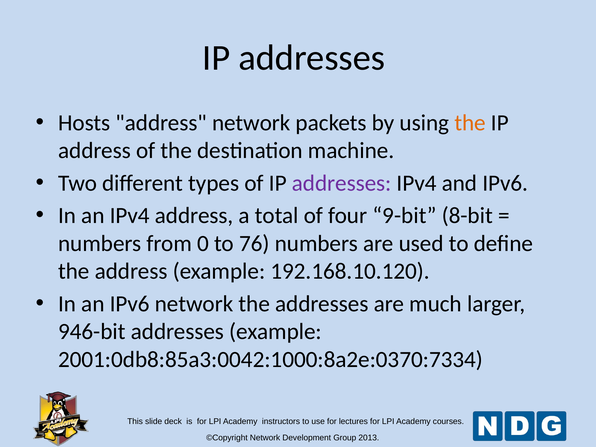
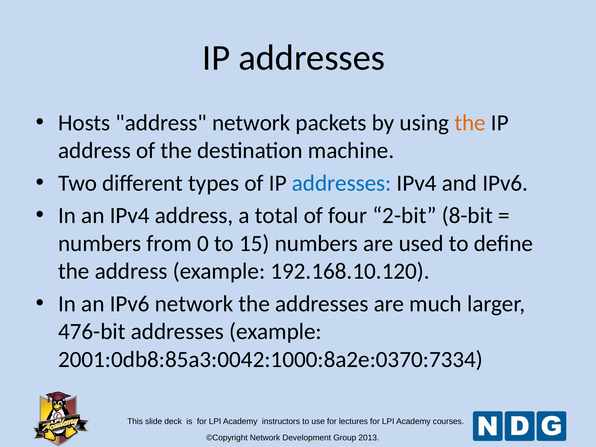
addresses at (342, 183) colour: purple -> blue
9-bit: 9-bit -> 2-bit
76: 76 -> 15
946-bit: 946-bit -> 476-bit
